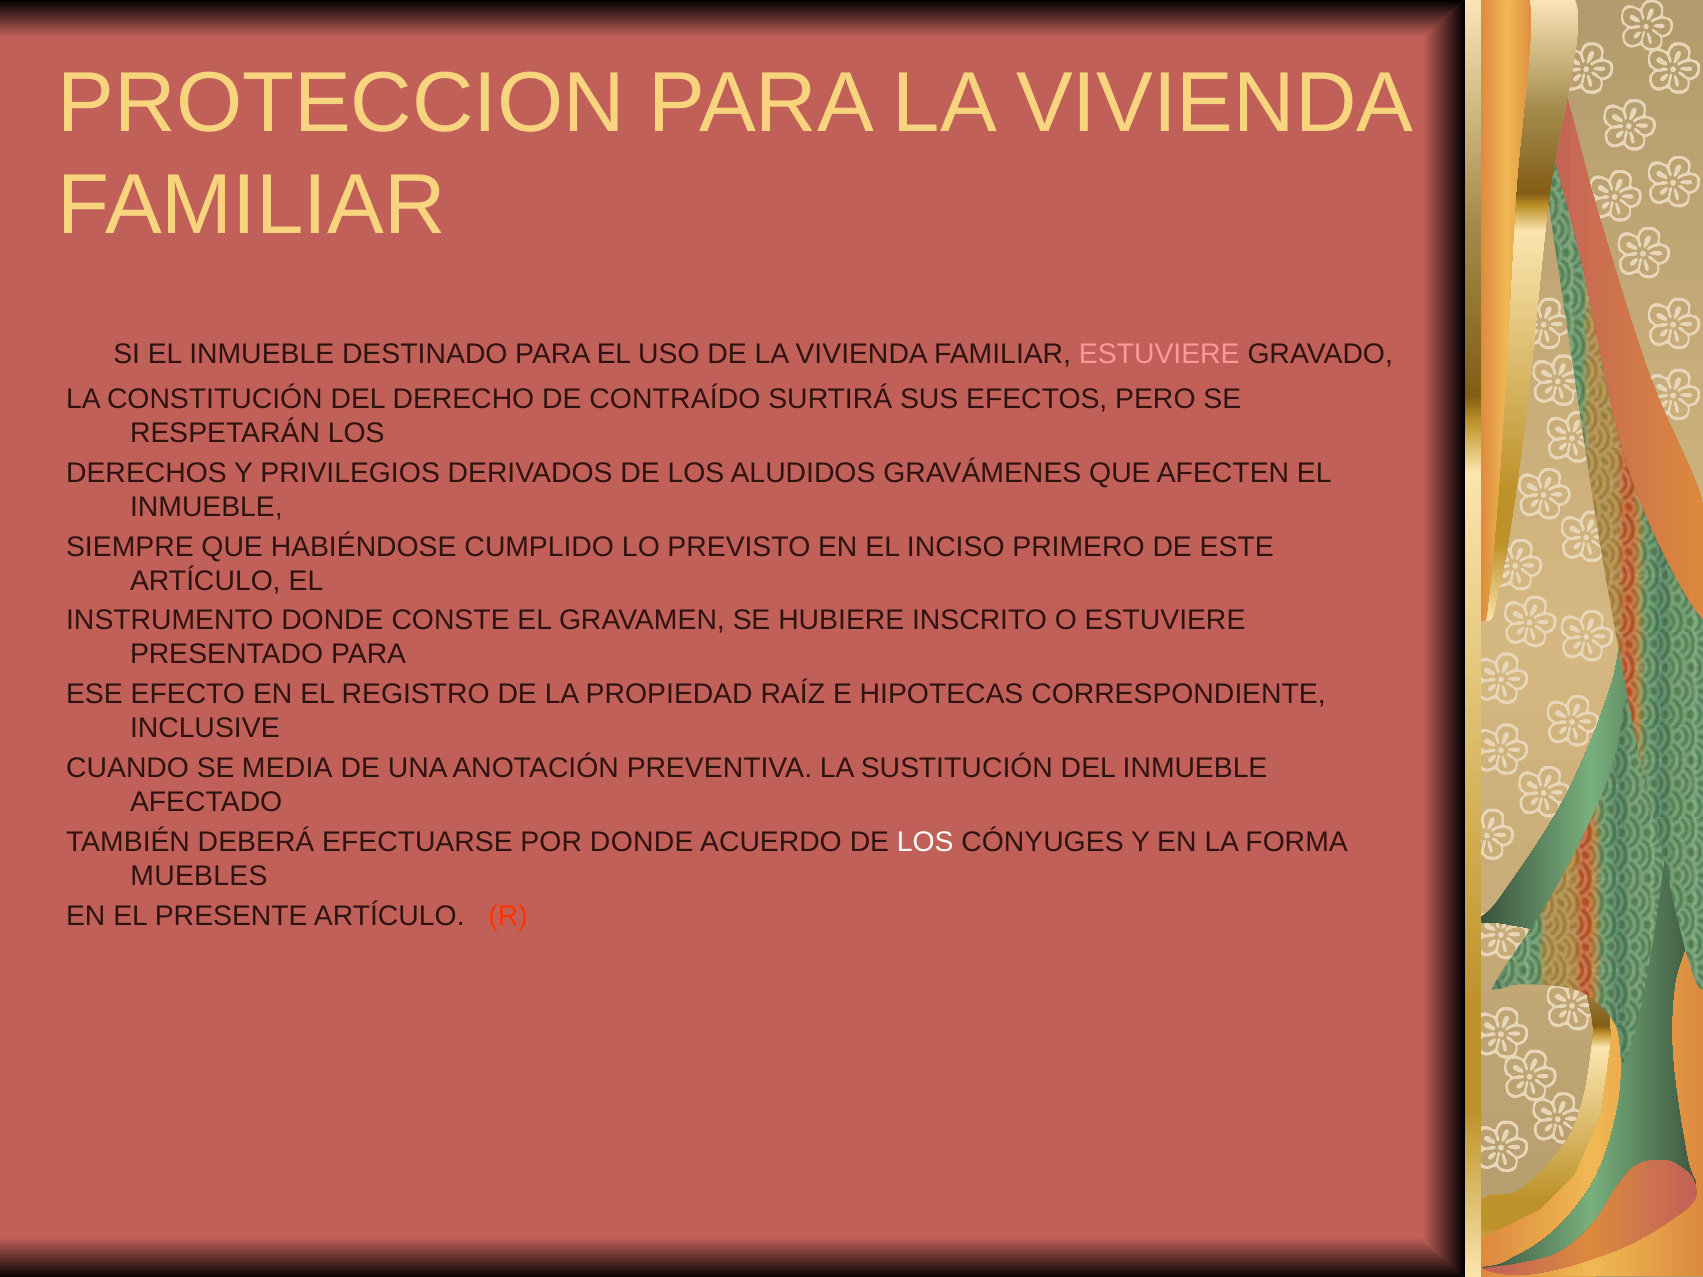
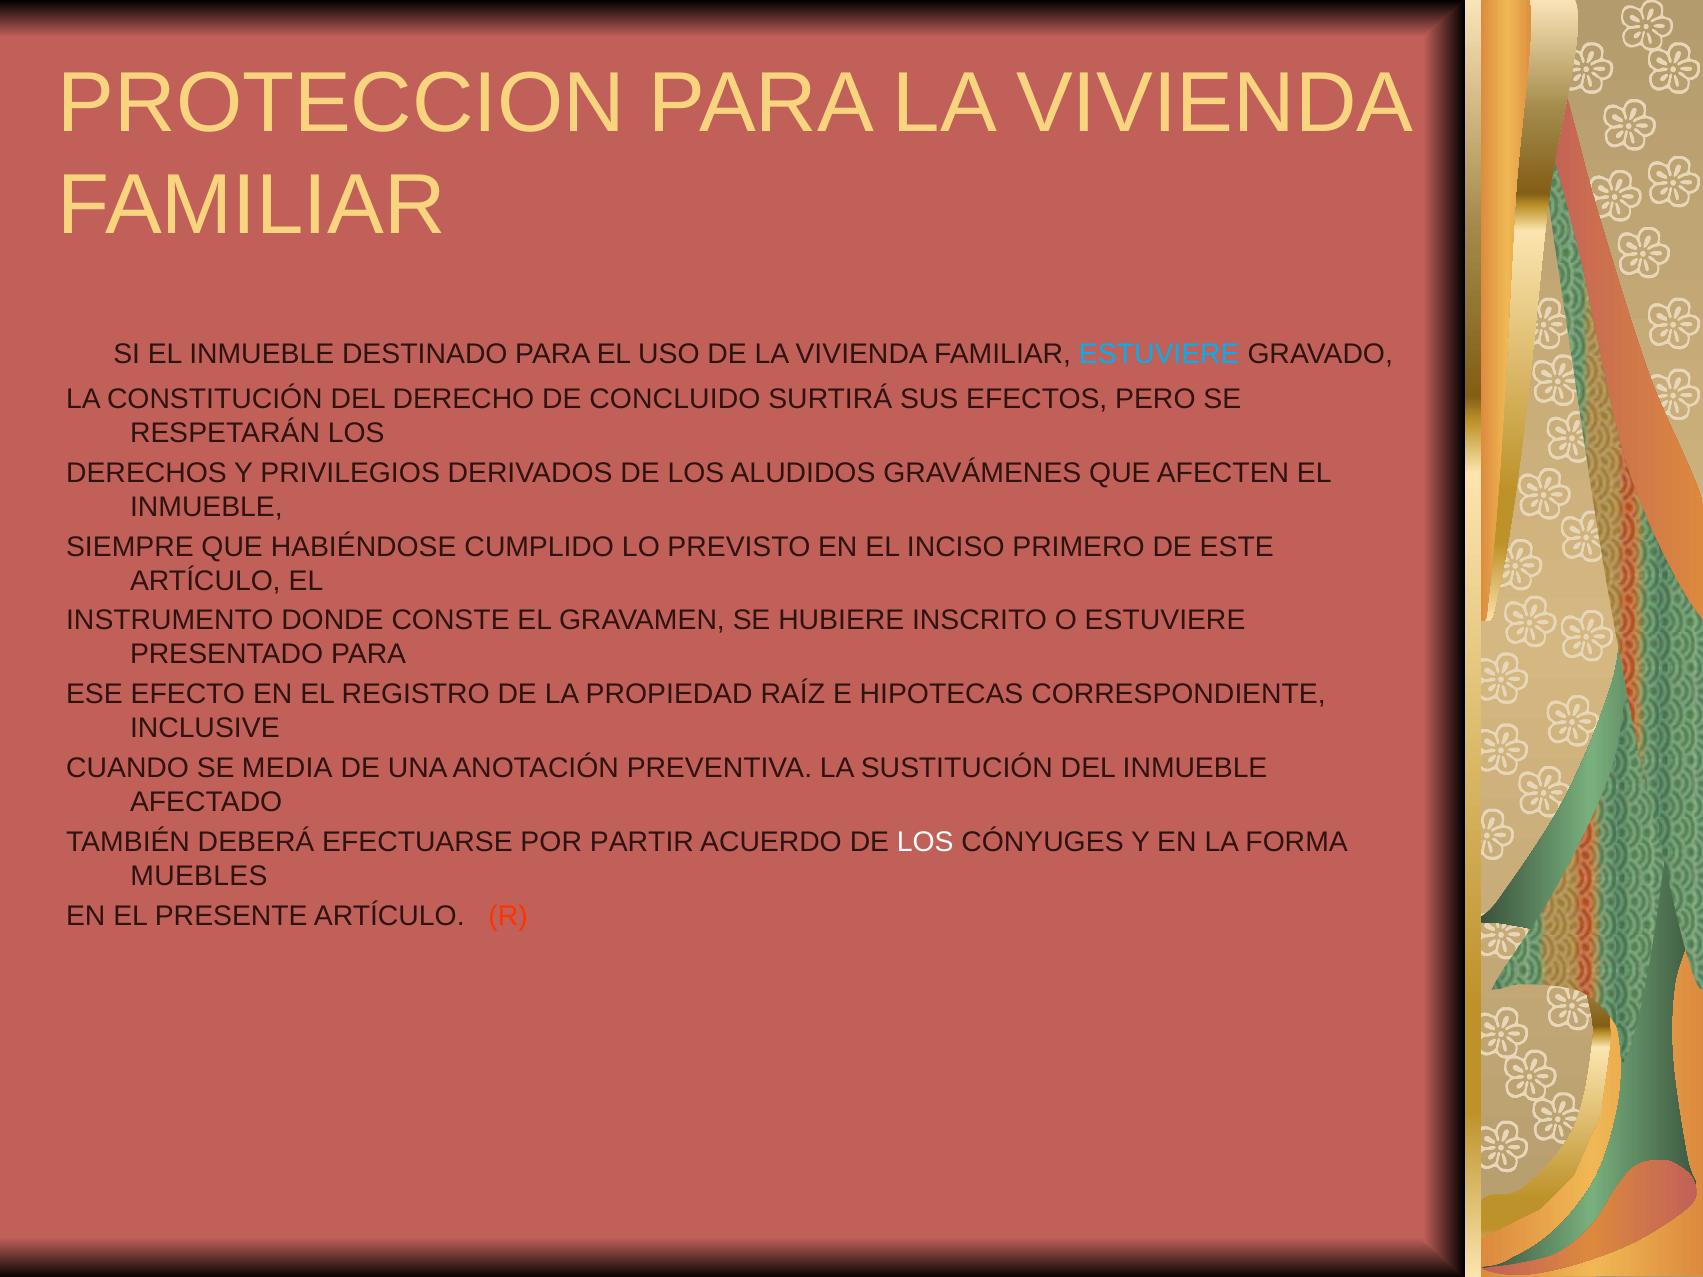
ESTUVIERE at (1159, 354) colour: pink -> light blue
CONTRAÍDO: CONTRAÍDO -> CONCLUIDO
POR DONDE: DONDE -> PARTIR
